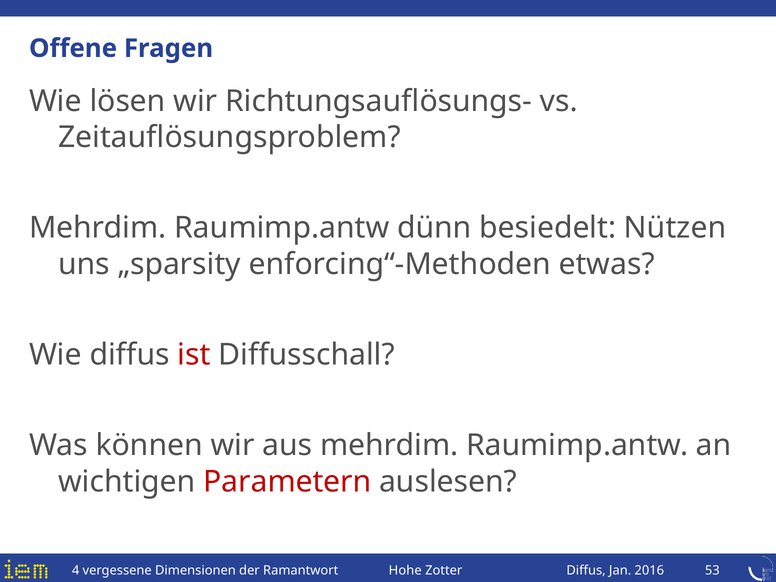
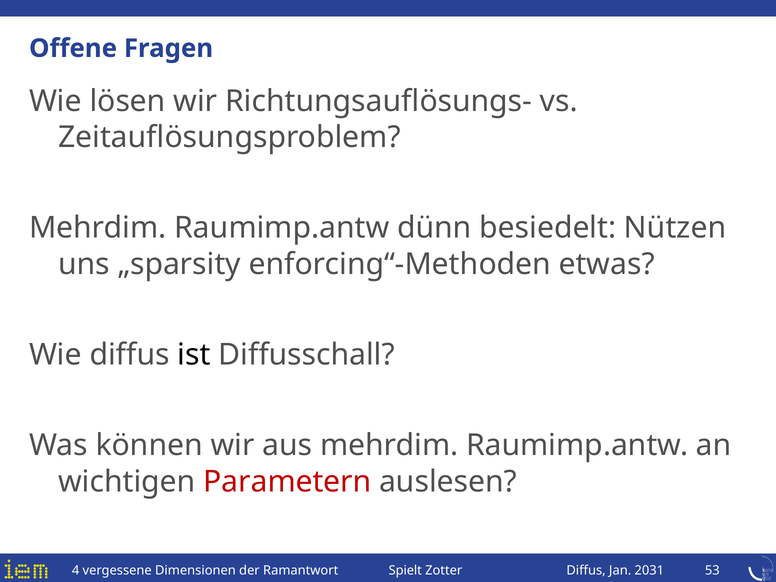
ist colour: red -> black
Hohe: Hohe -> Spielt
2016: 2016 -> 2031
